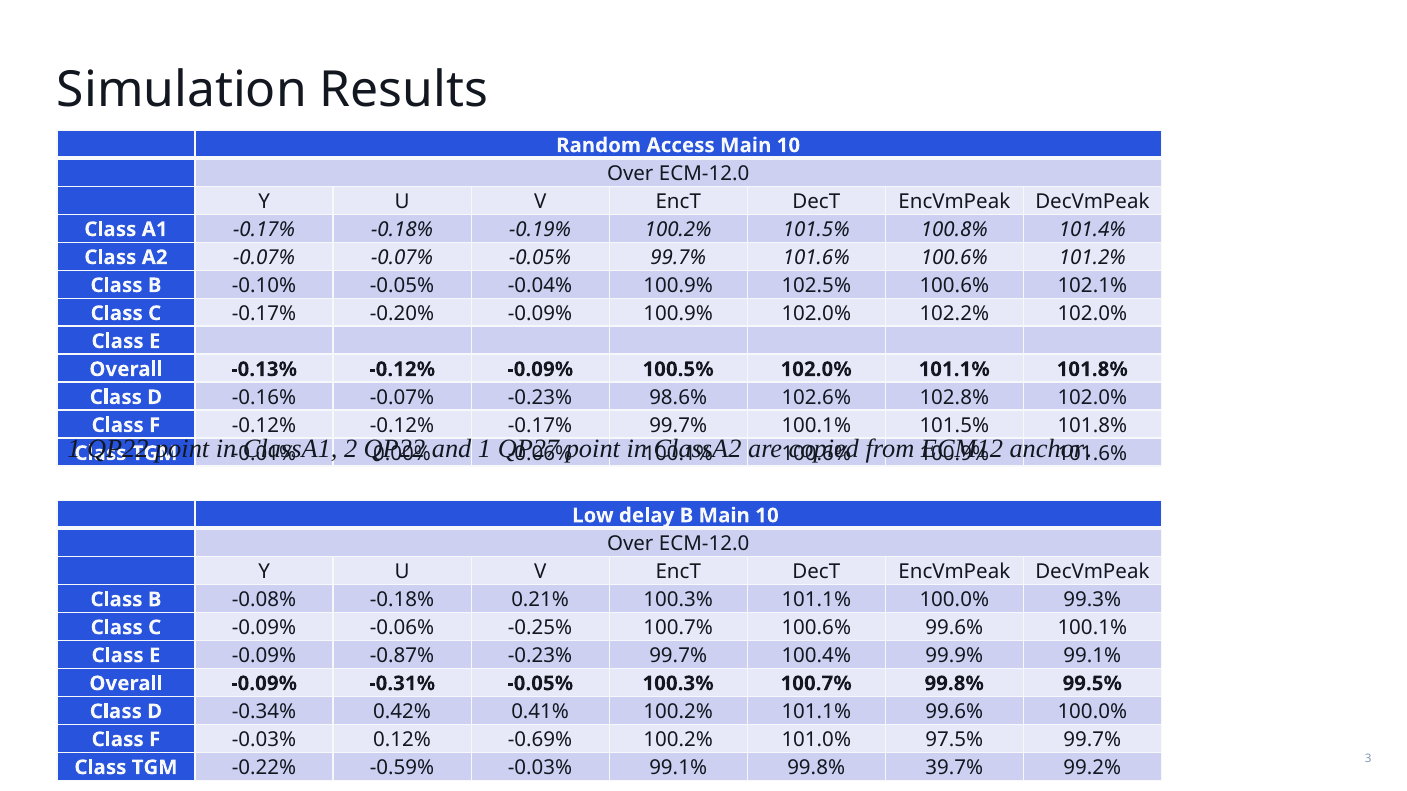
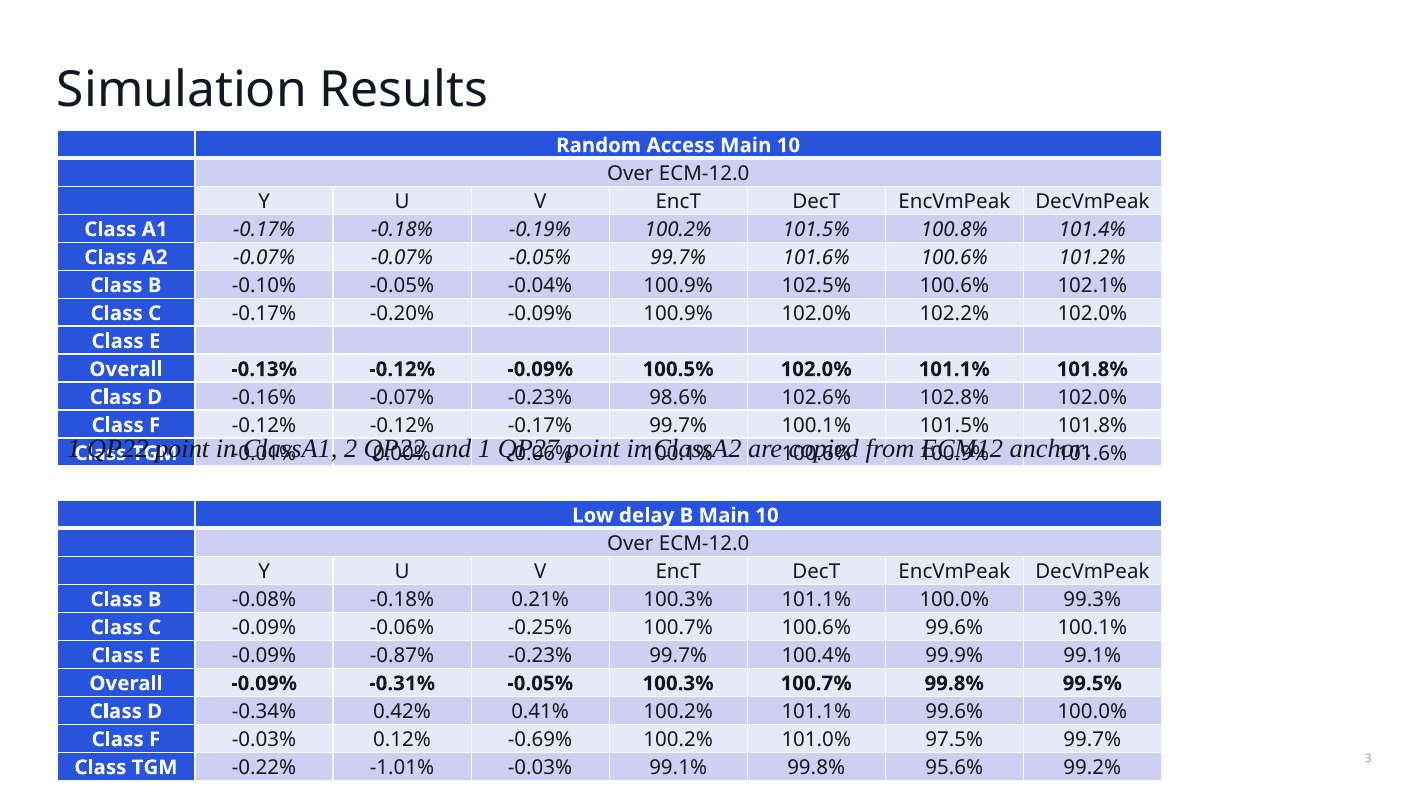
-0.59%: -0.59% -> -1.01%
39.7%: 39.7% -> 95.6%
